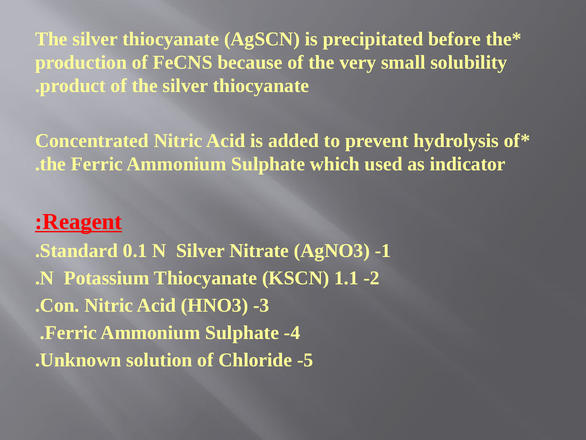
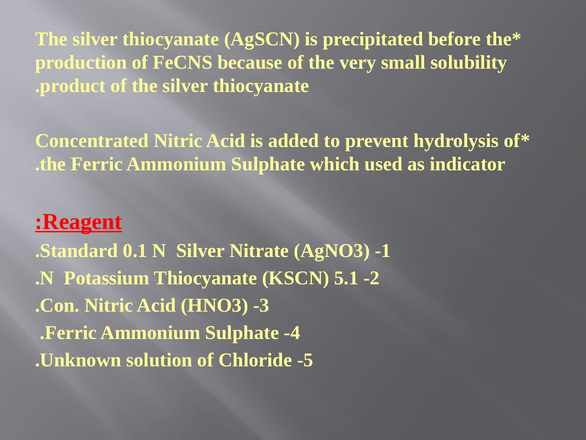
1.1: 1.1 -> 5.1
